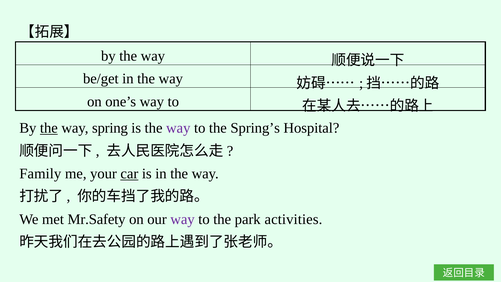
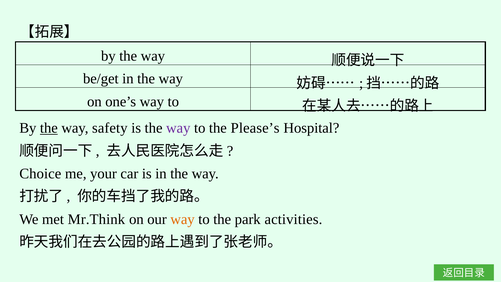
spring: spring -> safety
Spring’s: Spring’s -> Please’s
Family: Family -> Choice
car underline: present -> none
Mr.Safety: Mr.Safety -> Mr.Think
way at (183, 219) colour: purple -> orange
